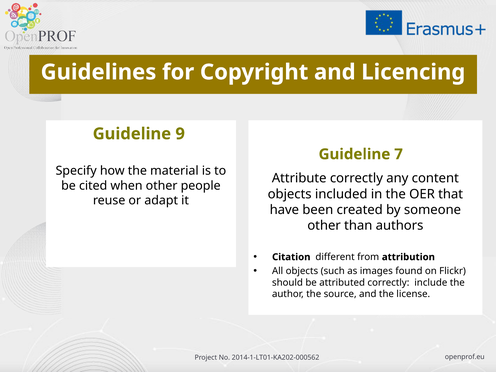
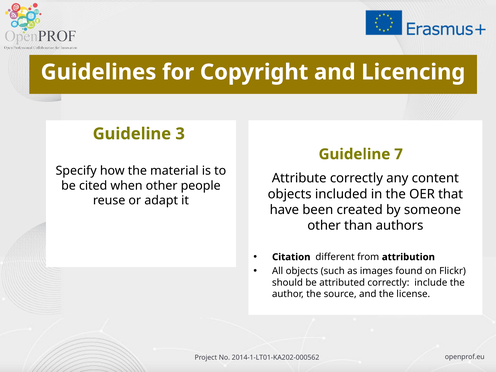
9: 9 -> 3
